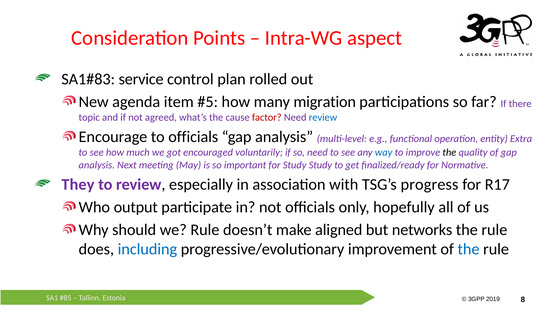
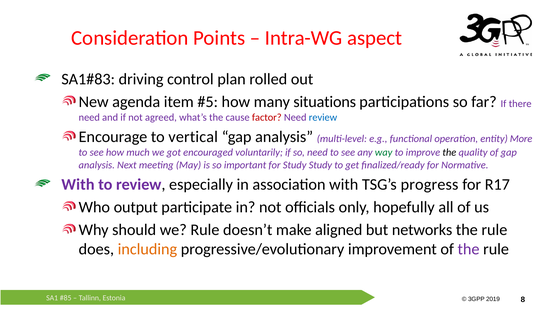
service: service -> driving
migration: migration -> situations
topic at (89, 117): topic -> need
to officials: officials -> vertical
Extra: Extra -> More
way colour: blue -> green
They at (78, 185): They -> With
including colour: blue -> orange
the at (468, 249) colour: blue -> purple
